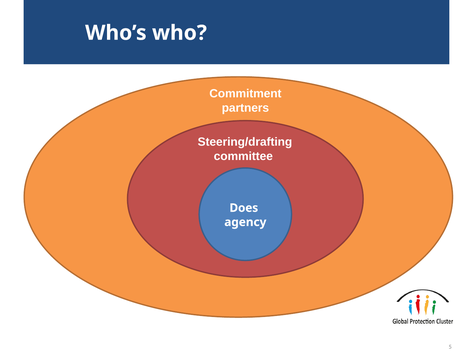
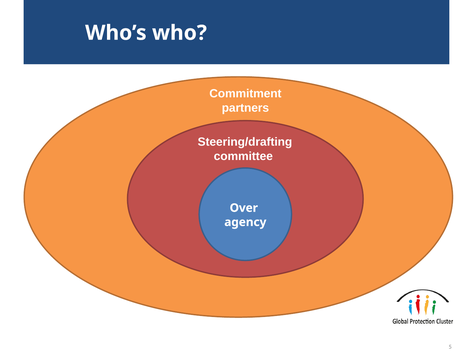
Does: Does -> Over
